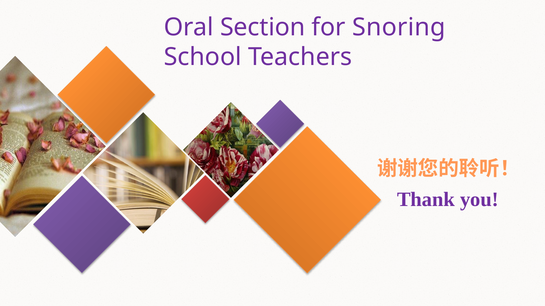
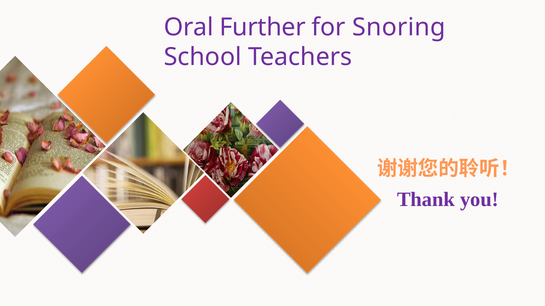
Section: Section -> Further
